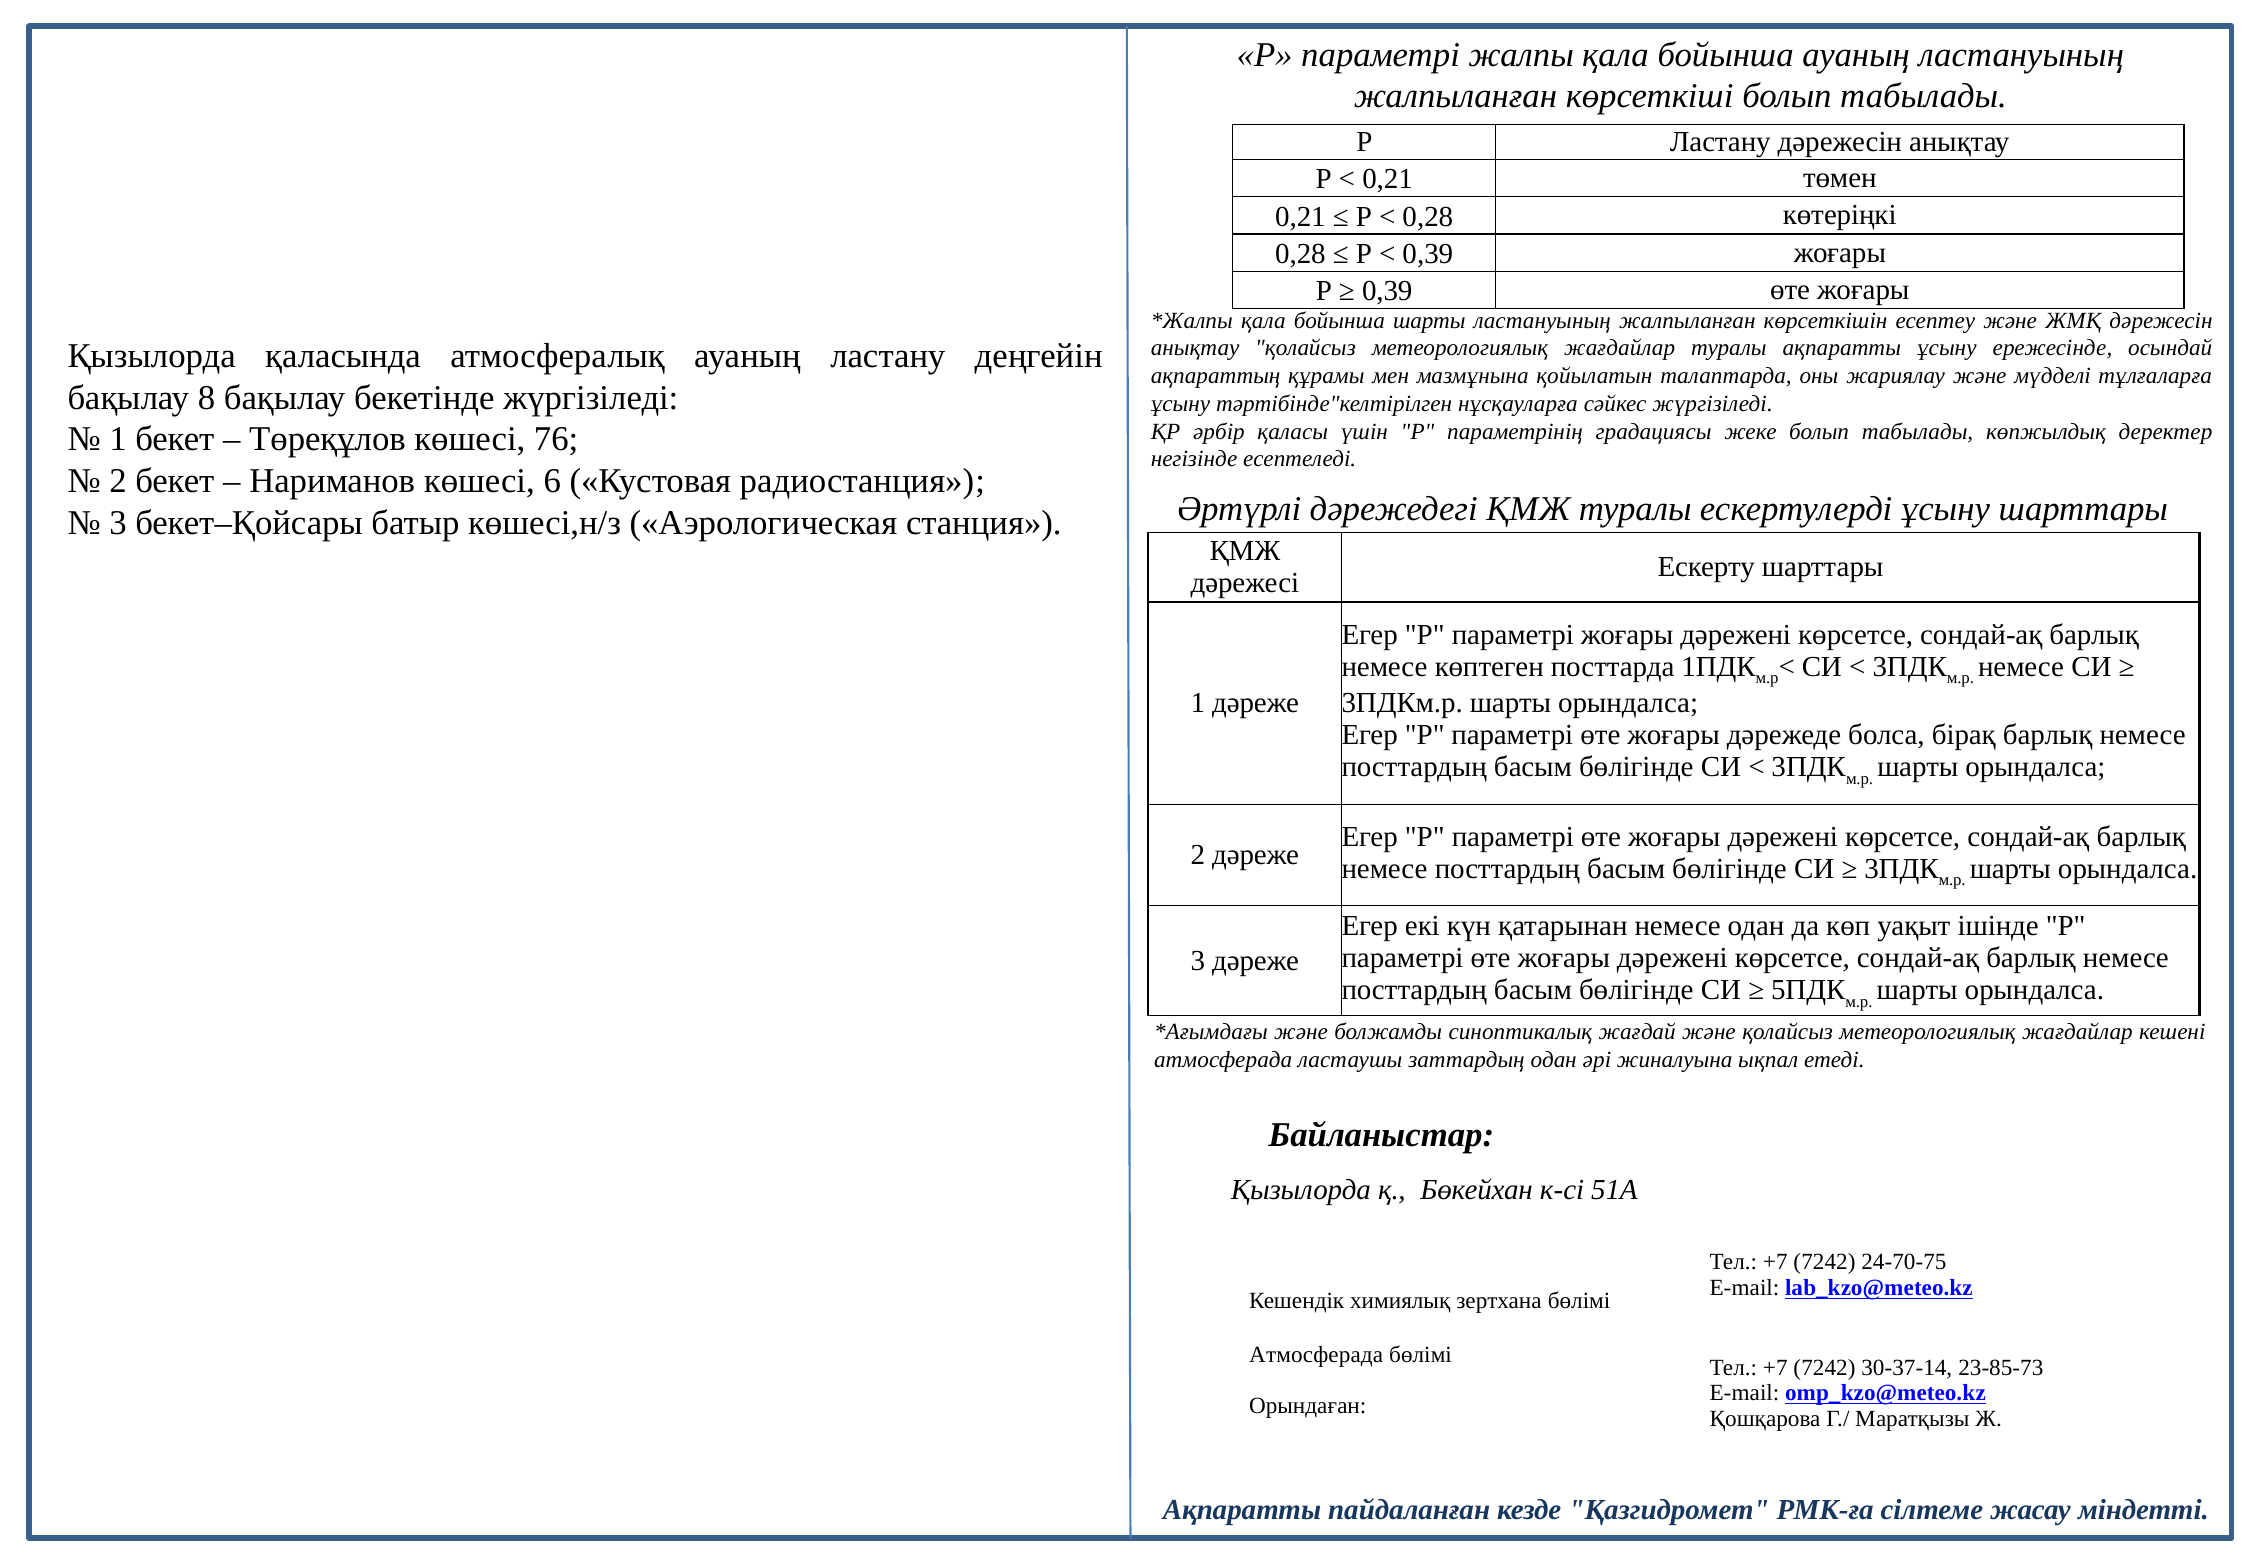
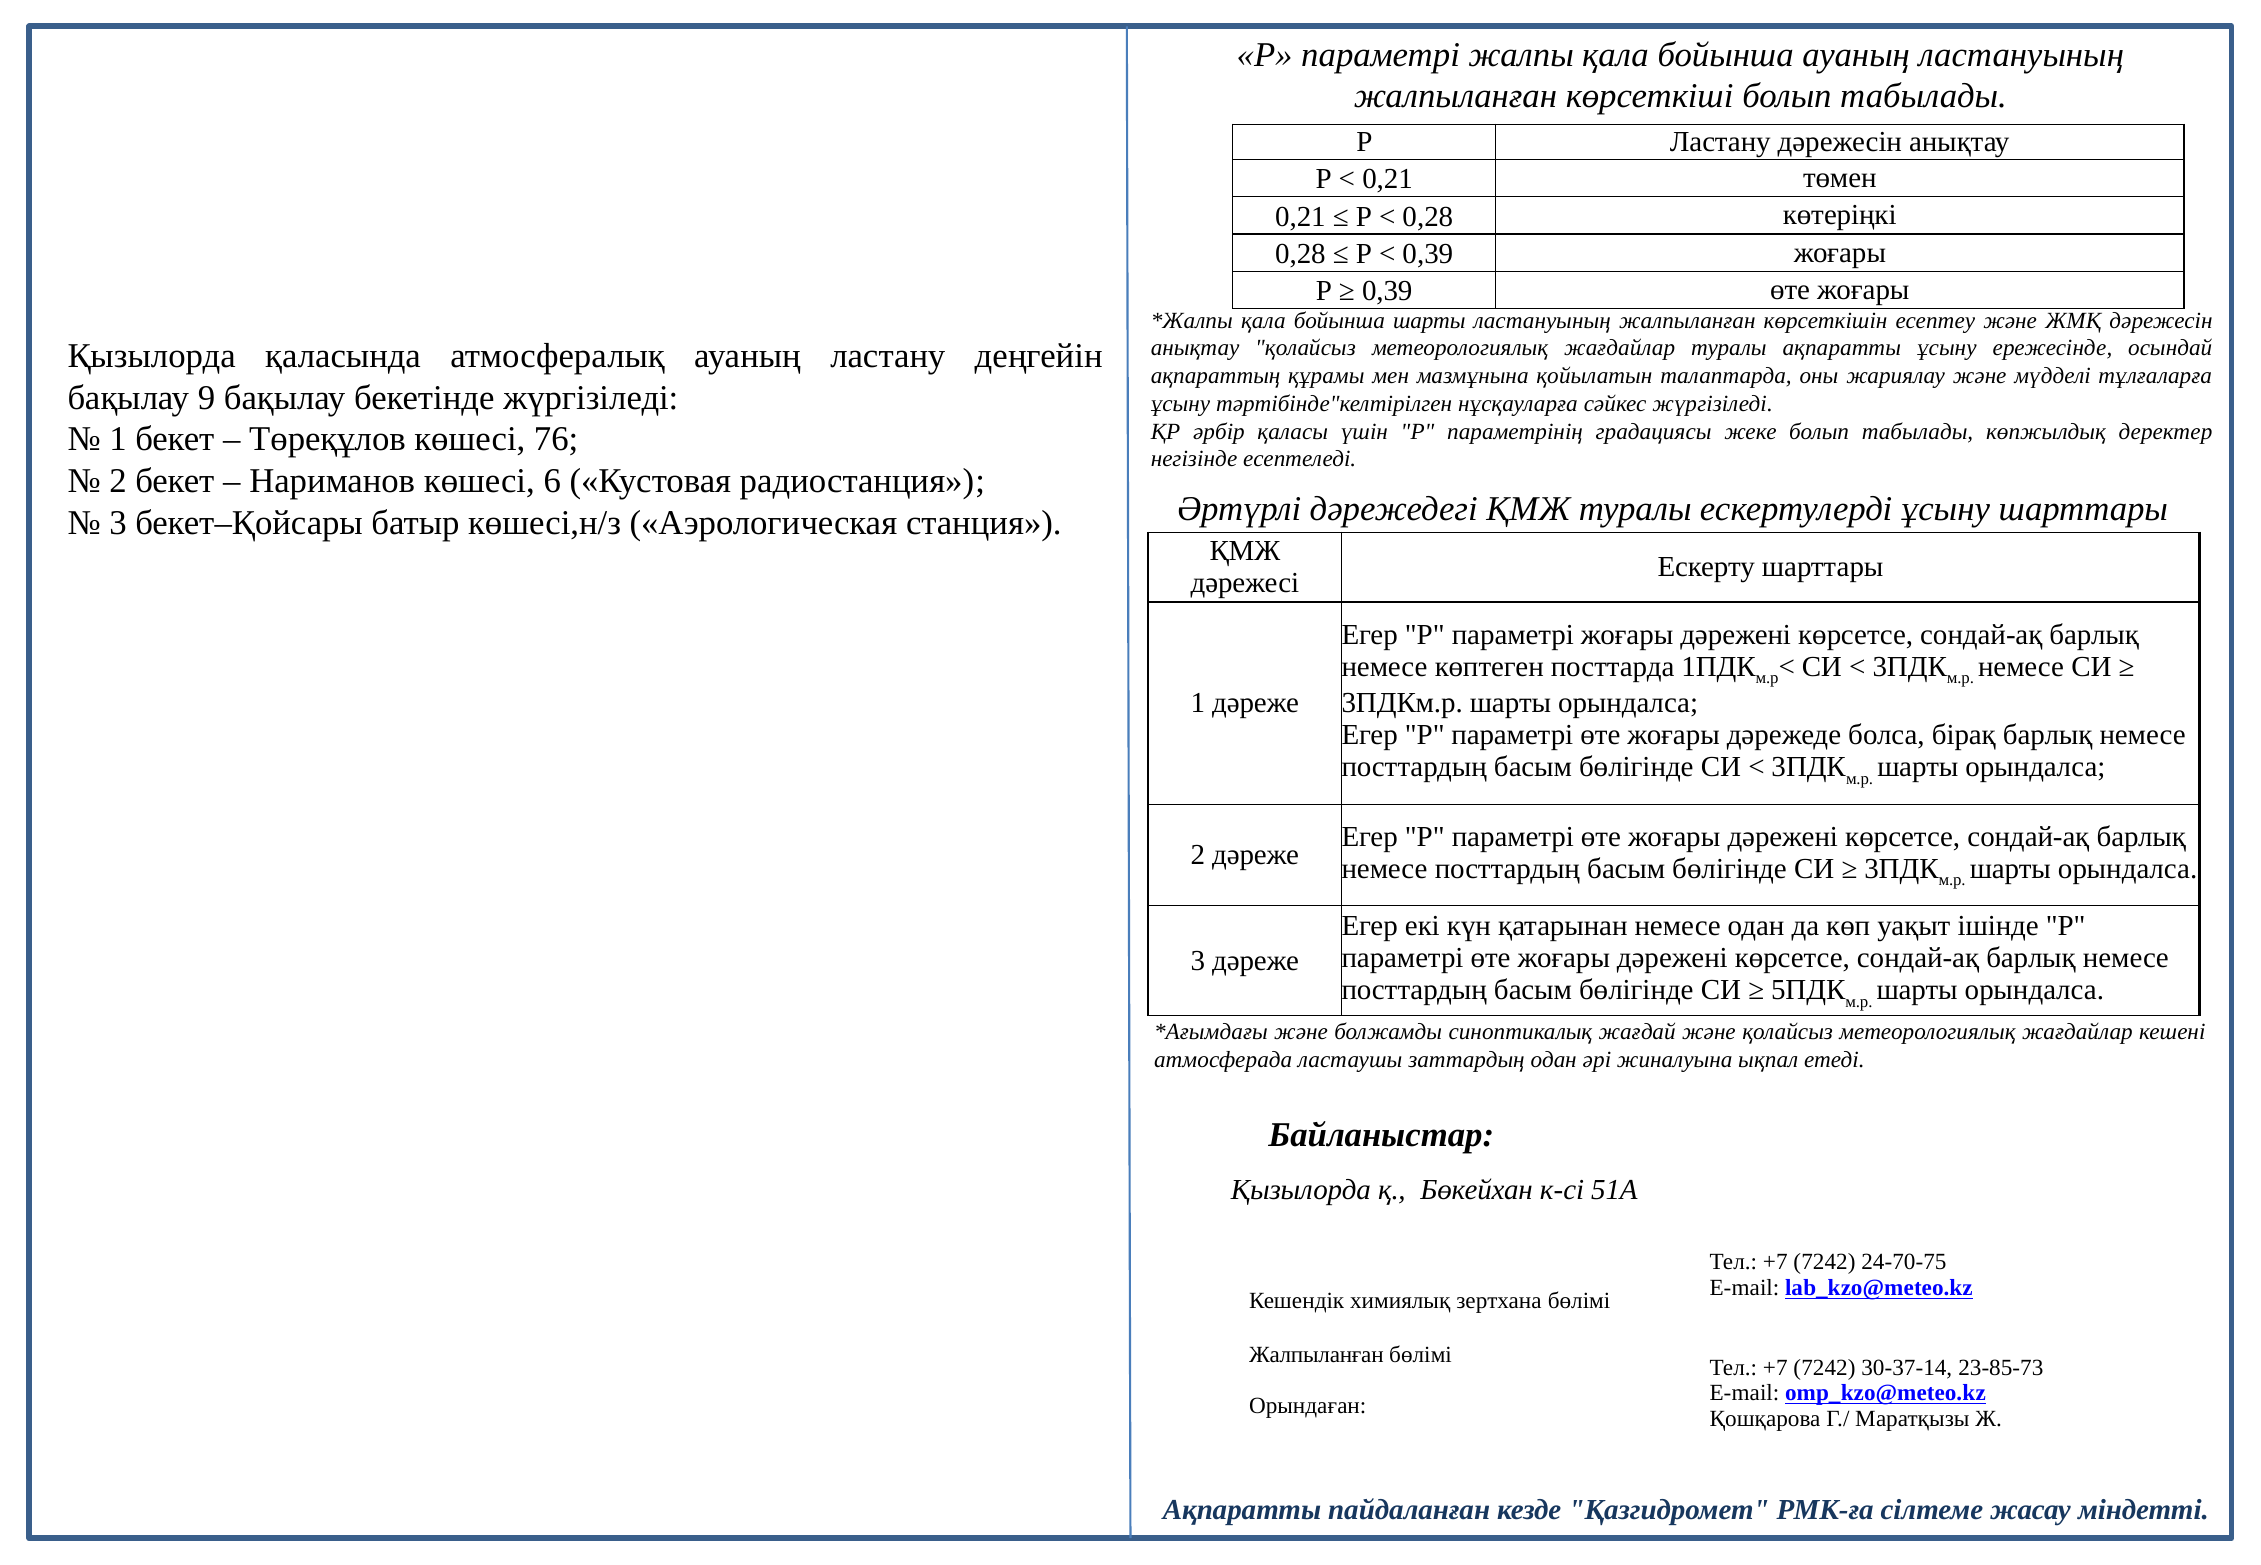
8: 8 -> 9
Атмосферада at (1316, 1355): Атмосферада -> Жалпыланған
